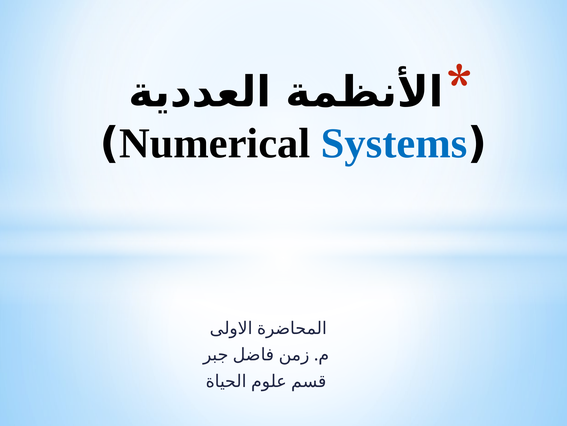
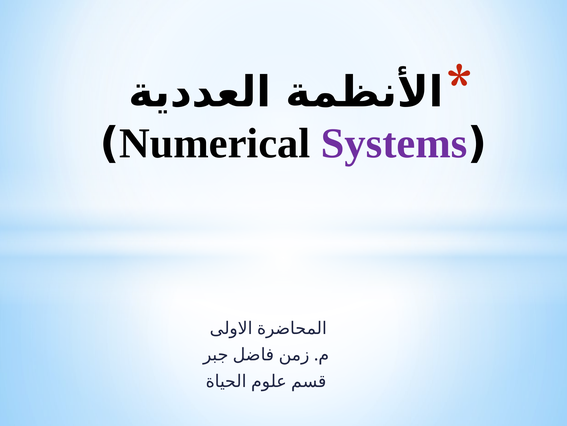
Systems colour: blue -> purple
